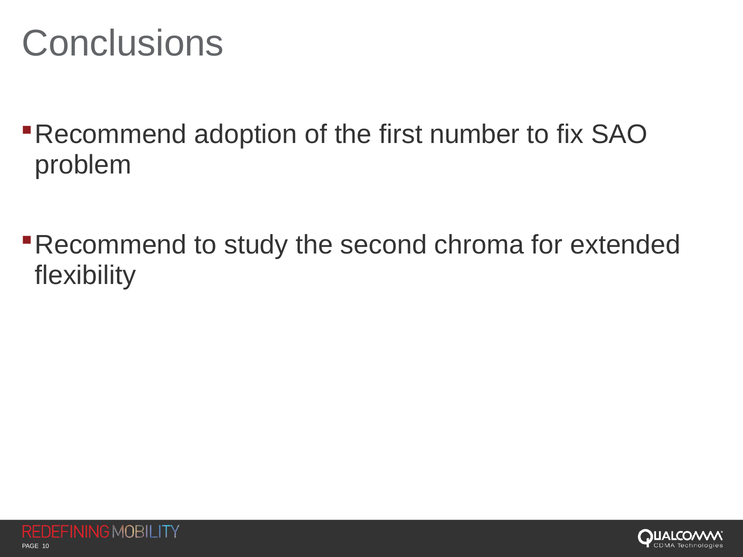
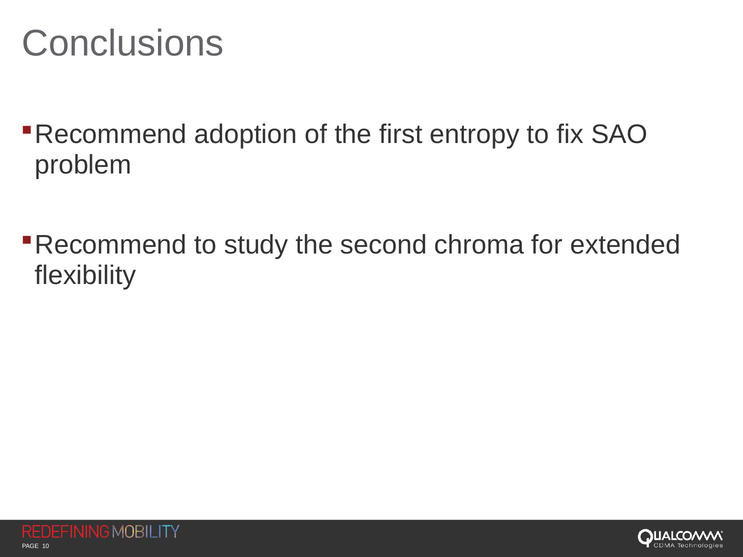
number: number -> entropy
